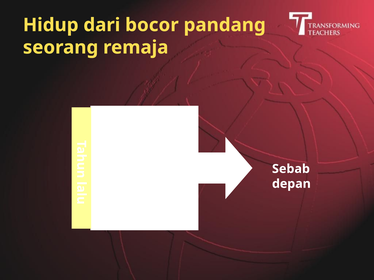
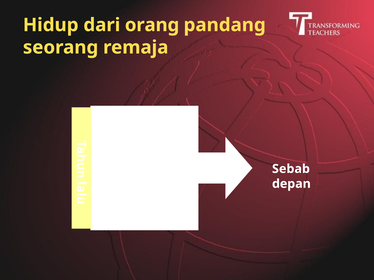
bocor: bocor -> orang
